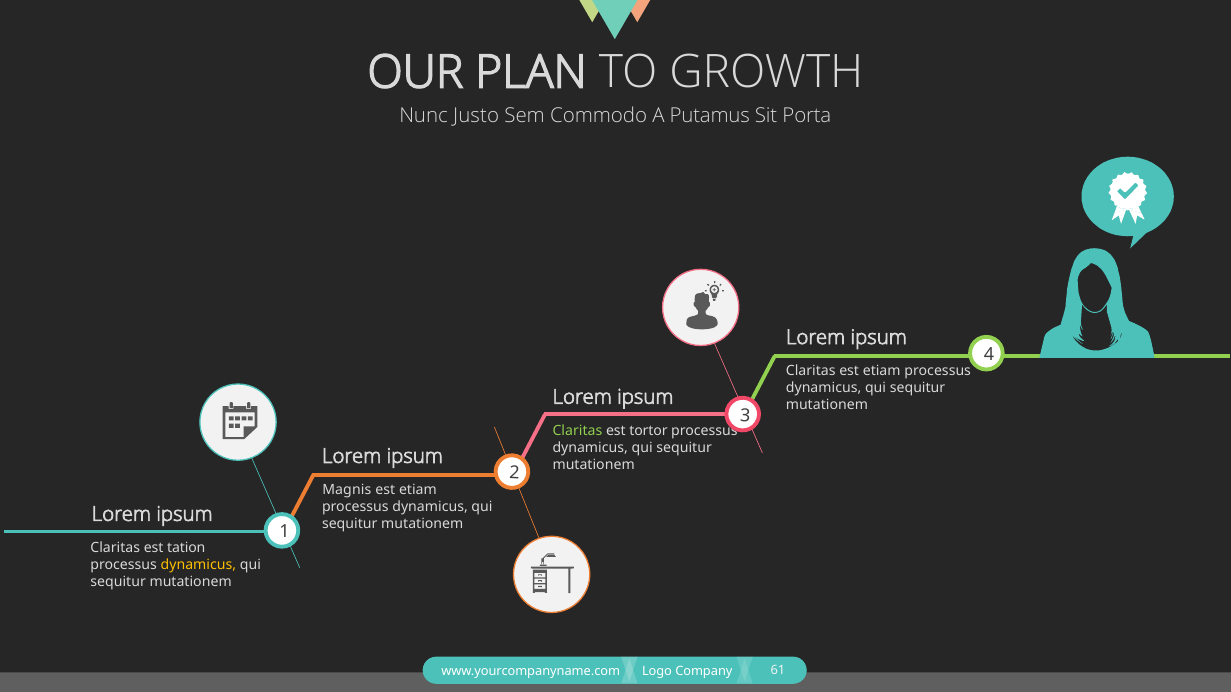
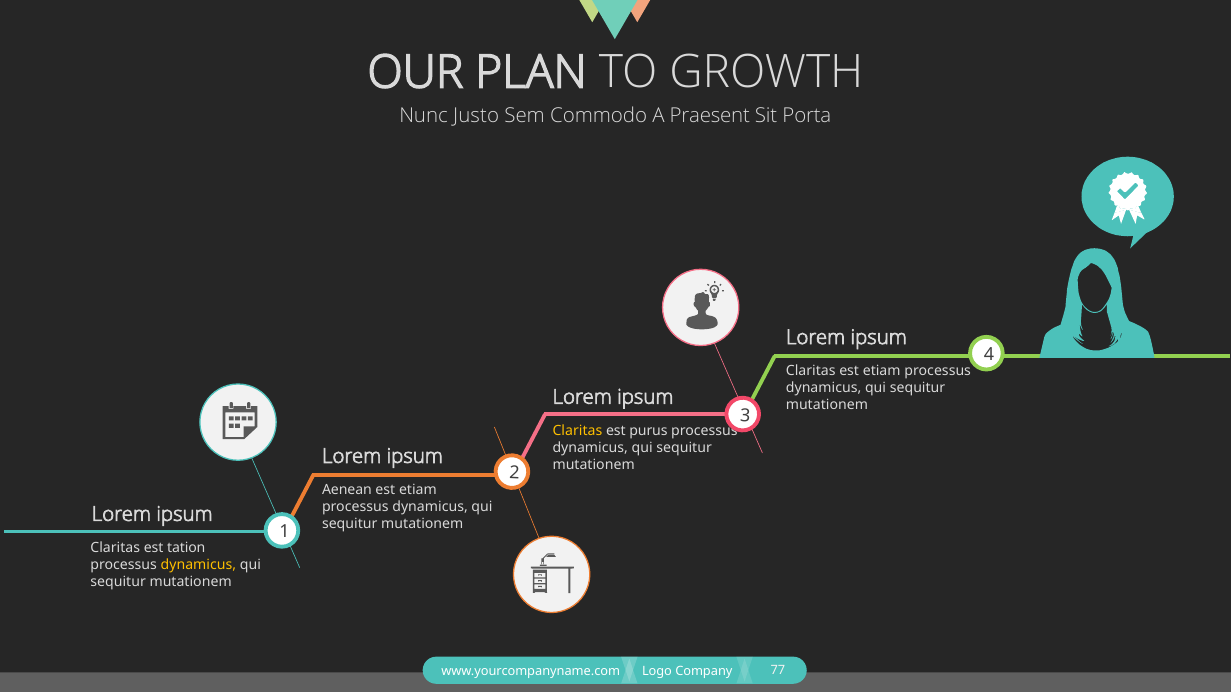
Putamus: Putamus -> Praesent
Claritas at (577, 431) colour: light green -> yellow
tortor: tortor -> purus
Magnis: Magnis -> Aenean
61: 61 -> 77
